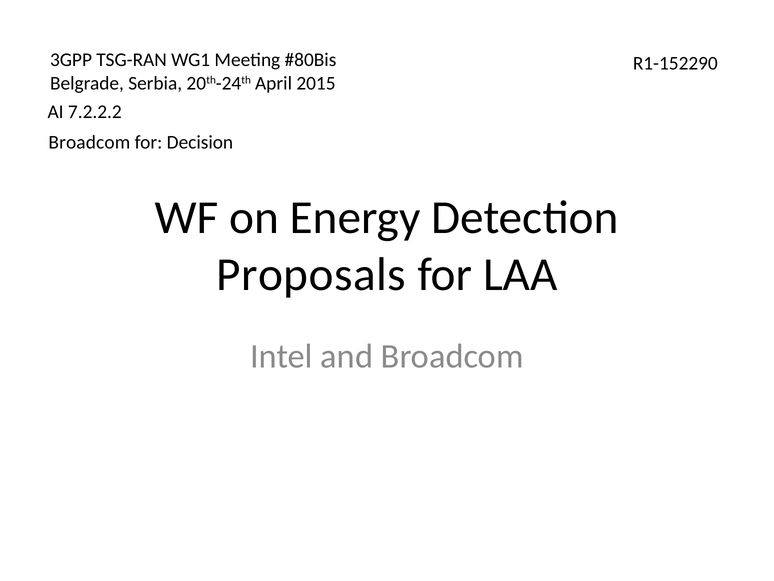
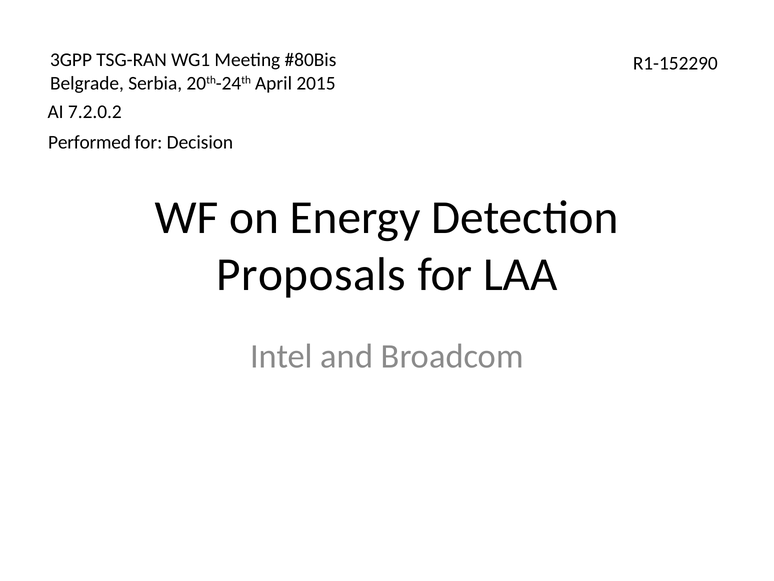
7.2.2.2: 7.2.2.2 -> 7.2.0.2
Broadcom at (89, 142): Broadcom -> Performed
